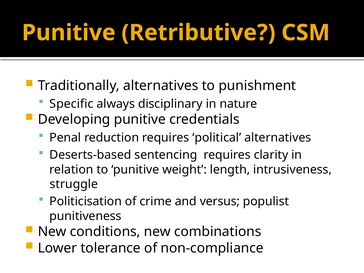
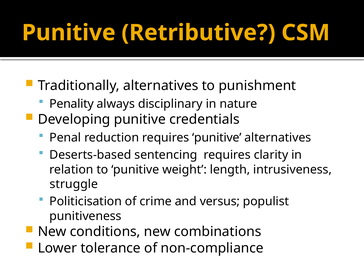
Specific: Specific -> Penality
requires political: political -> punitive
